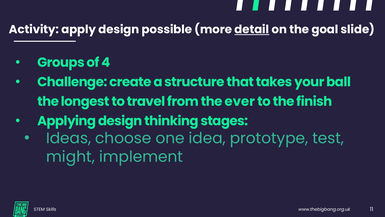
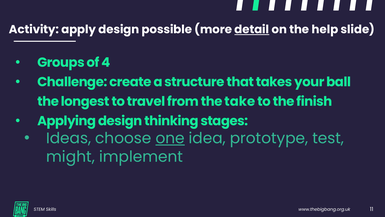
goal: goal -> help
ever: ever -> take
one underline: none -> present
